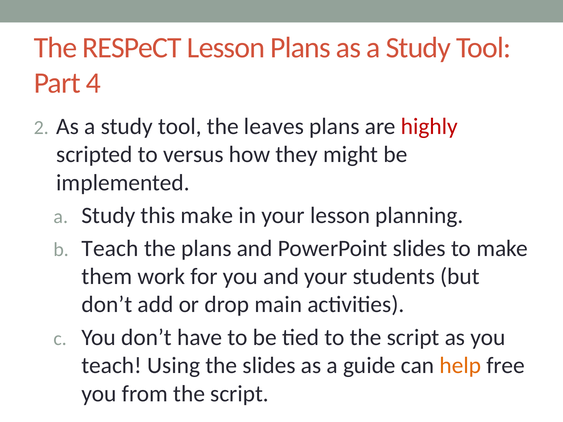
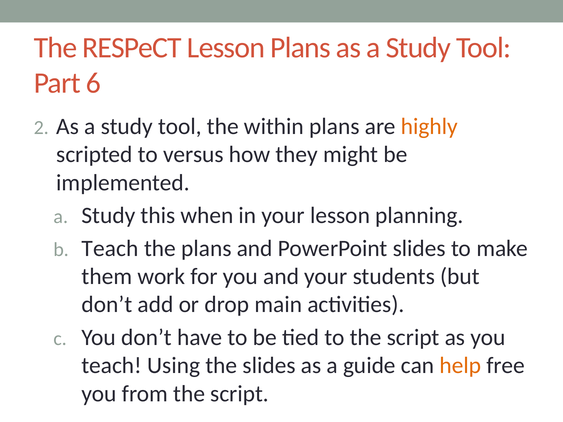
4: 4 -> 6
leaves: leaves -> within
highly colour: red -> orange
this make: make -> when
